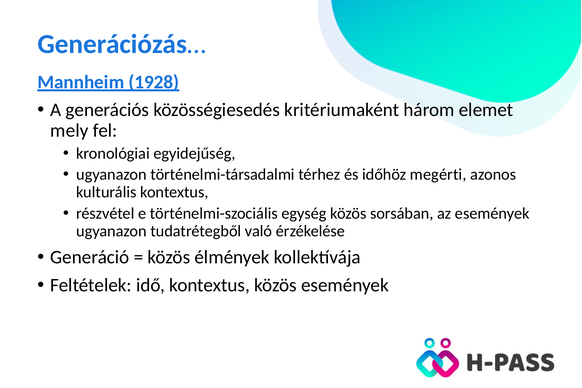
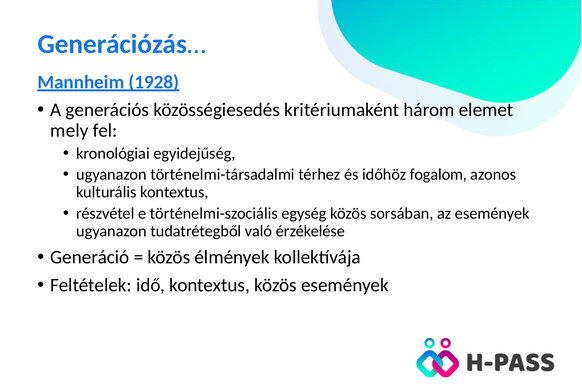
megérti: megérti -> fogalom
